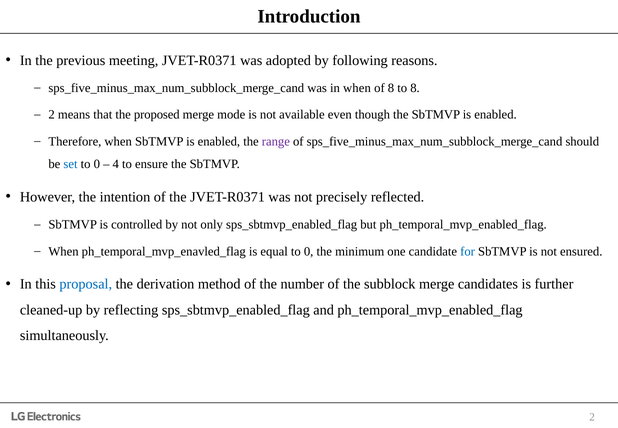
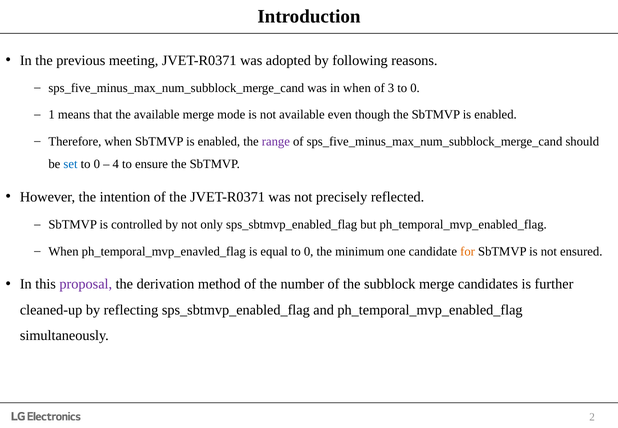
of 8: 8 -> 3
8 at (415, 88): 8 -> 0
2 at (52, 115): 2 -> 1
the proposed: proposed -> available
for colour: blue -> orange
proposal colour: blue -> purple
